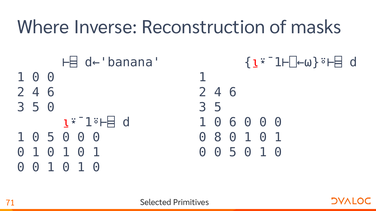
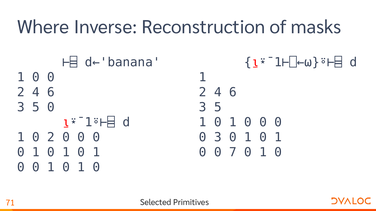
6 at (233, 122): 6 -> 1
1 0 5: 5 -> 2
0 8: 8 -> 3
0 0 5: 5 -> 7
